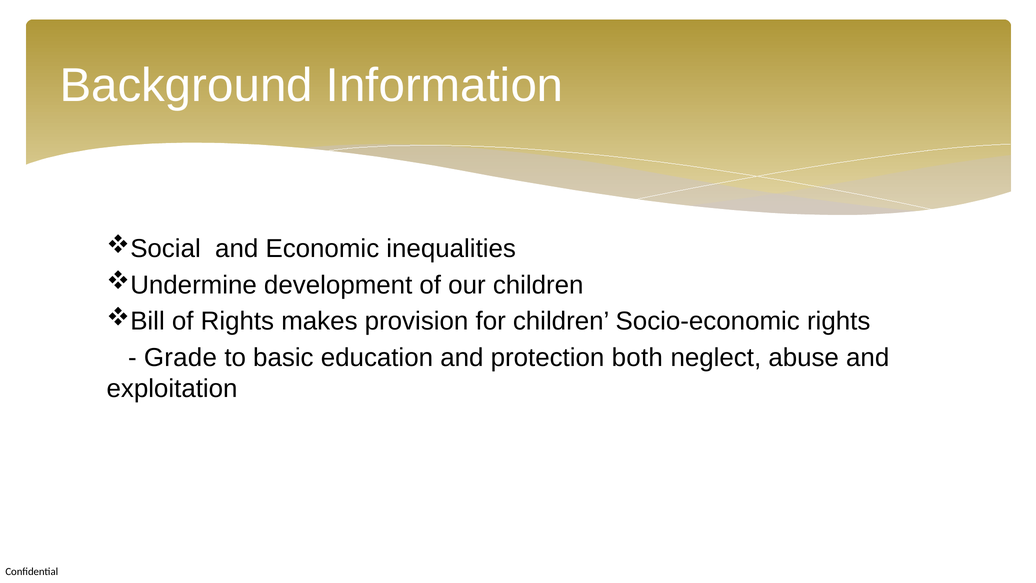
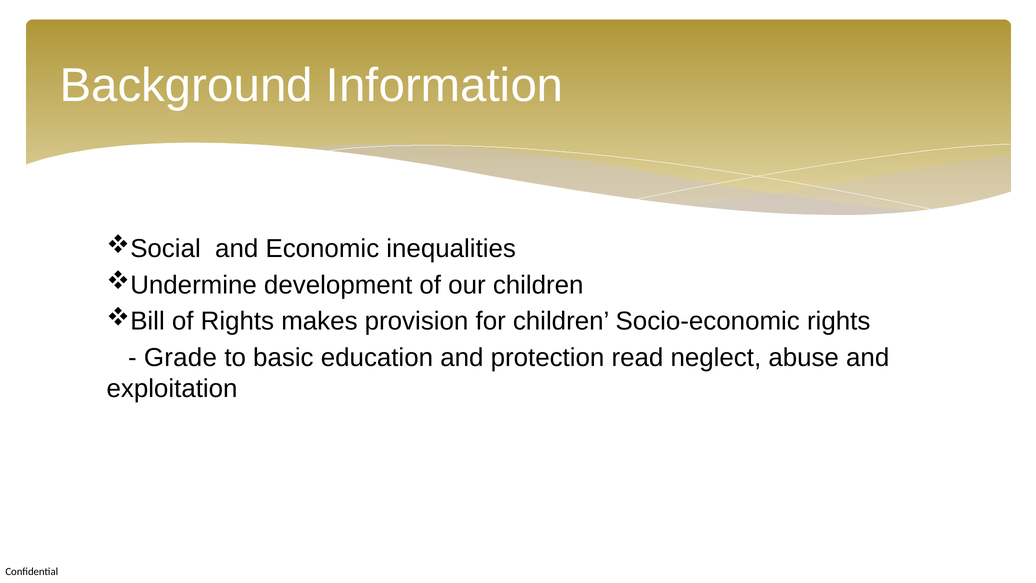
both: both -> read
